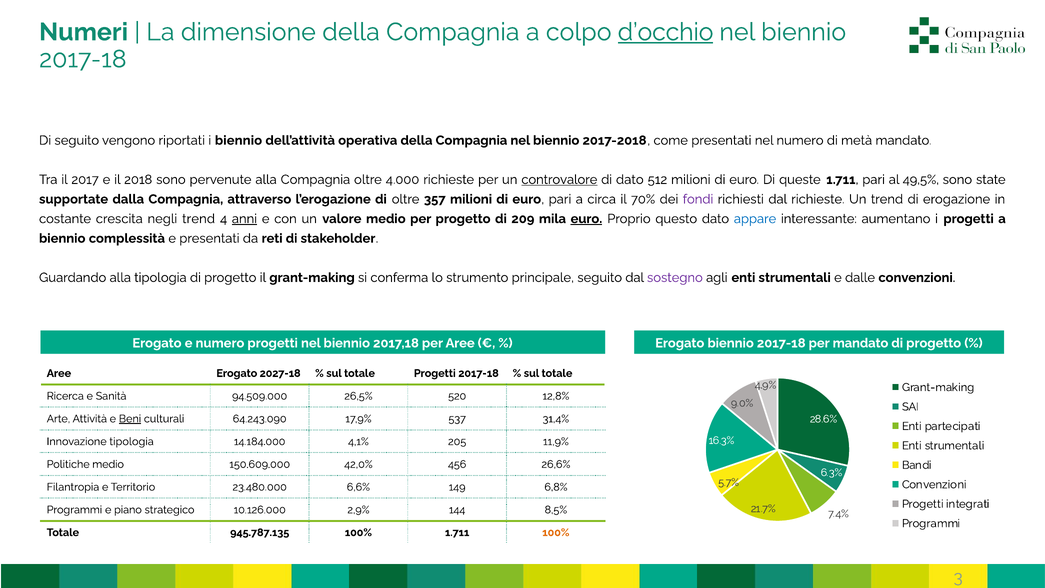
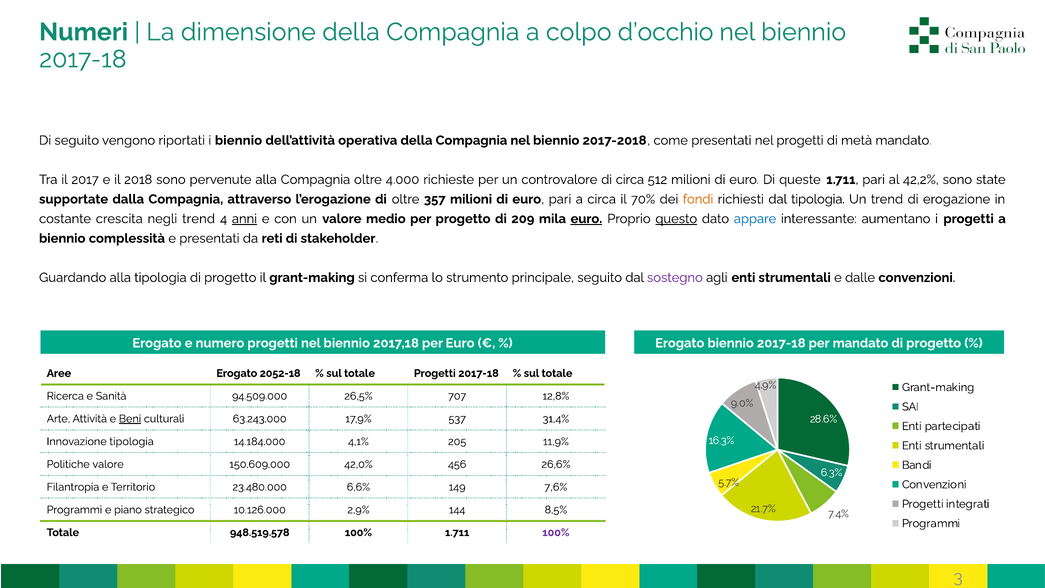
d’occhio underline: present -> none
nel numero: numero -> progetti
controvalore underline: present -> none
di dato: dato -> circa
49,5%: 49,5% -> 42,2%
fondi colour: purple -> orange
dal richieste: richieste -> tipologia
questo underline: none -> present
per Aree: Aree -> Euro
2027-18: 2027-18 -> 2052-18
520: 520 -> 707
64.243.090: 64.243.090 -> 63.243.000
Politiche medio: medio -> valore
6,8%: 6,8% -> 7,6%
945.787.135: 945.787.135 -> 948.519.578
100% at (556, 532) colour: orange -> purple
